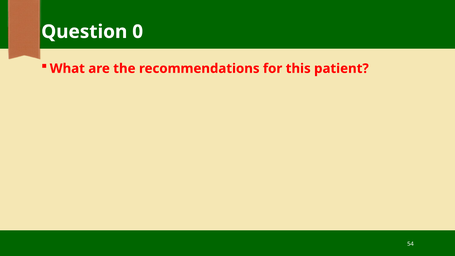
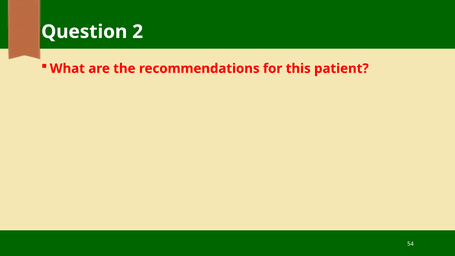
0: 0 -> 2
